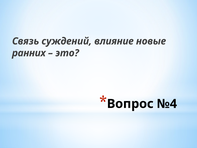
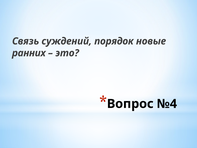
влияние: влияние -> порядок
